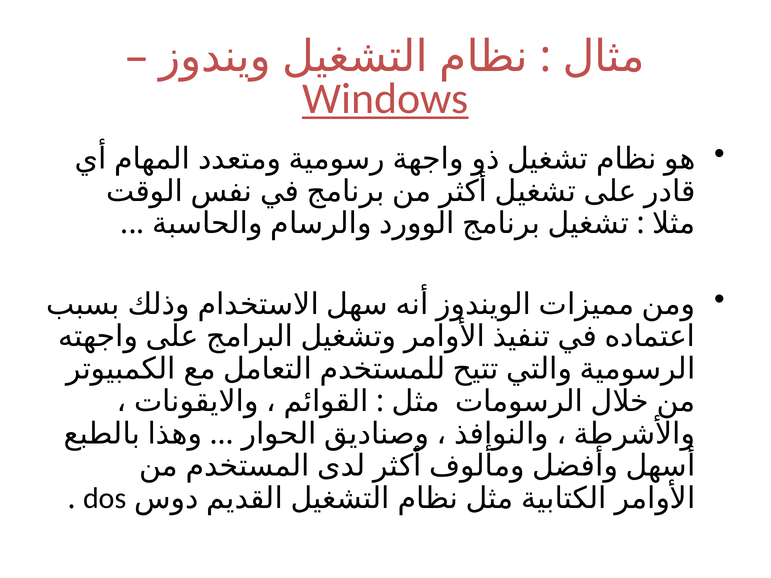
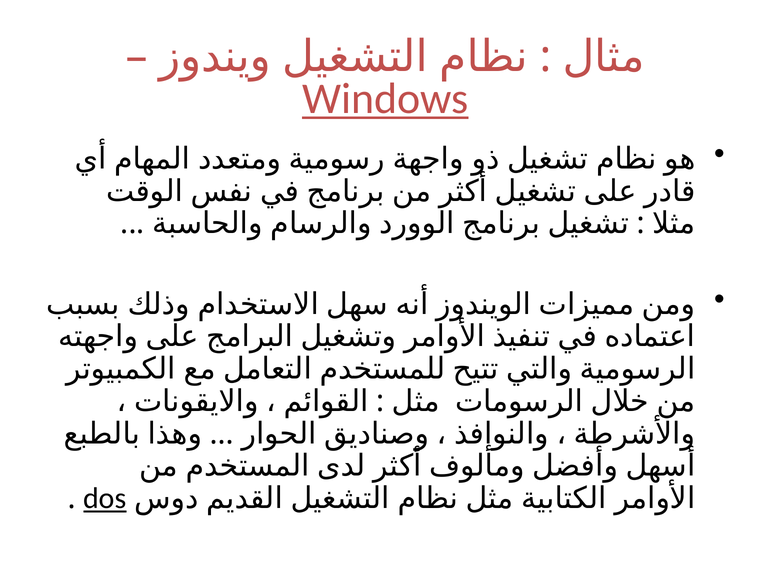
dos underline: none -> present
